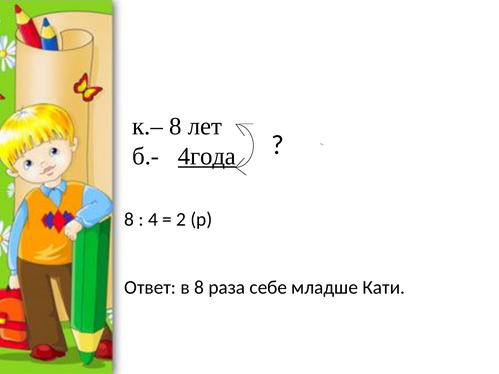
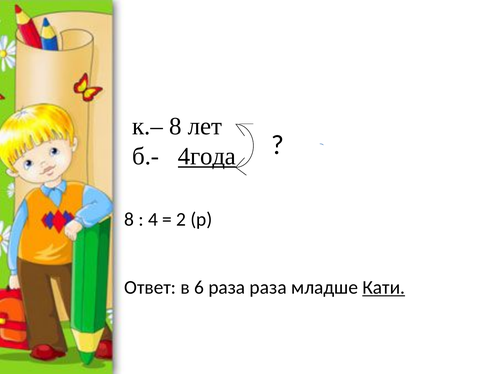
в 8: 8 -> 6
раза себе: себе -> раза
Кати underline: none -> present
